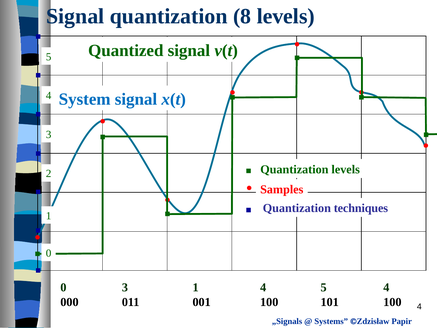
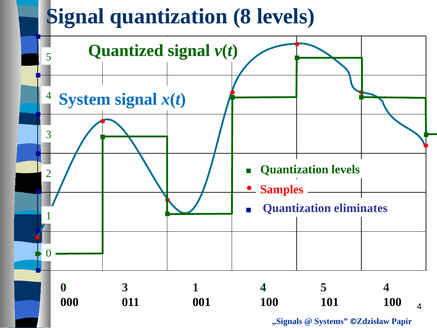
techniques: techniques -> eliminates
